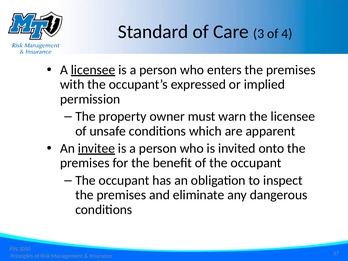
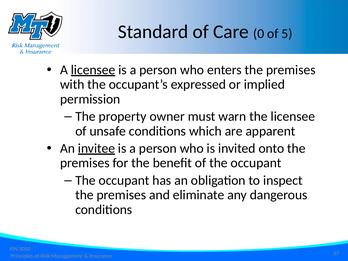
3: 3 -> 0
4: 4 -> 5
